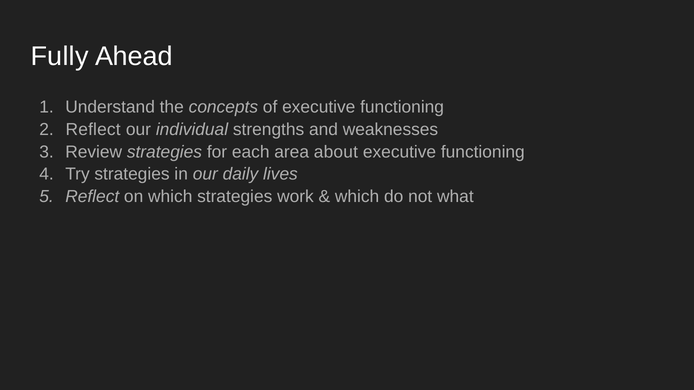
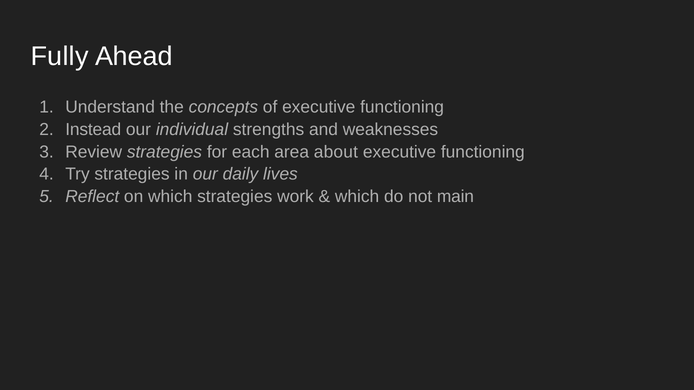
Reflect at (93, 130): Reflect -> Instead
what: what -> main
